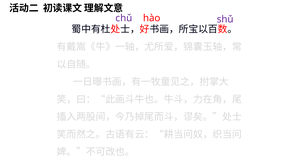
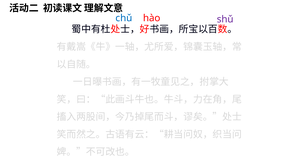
chǔ colour: purple -> blue
